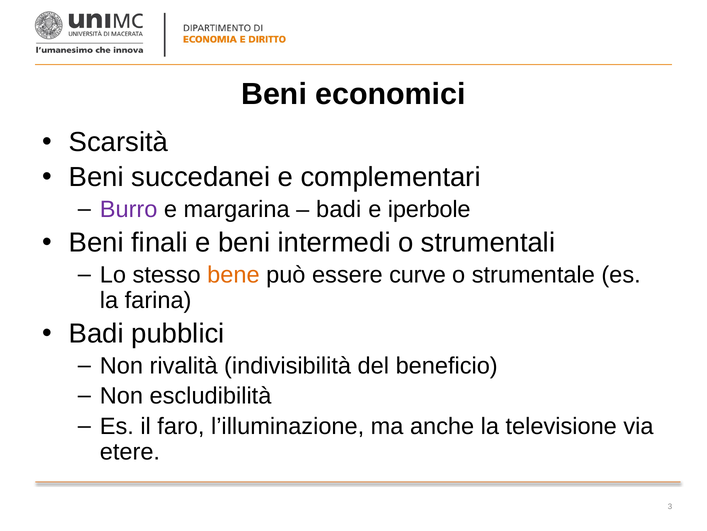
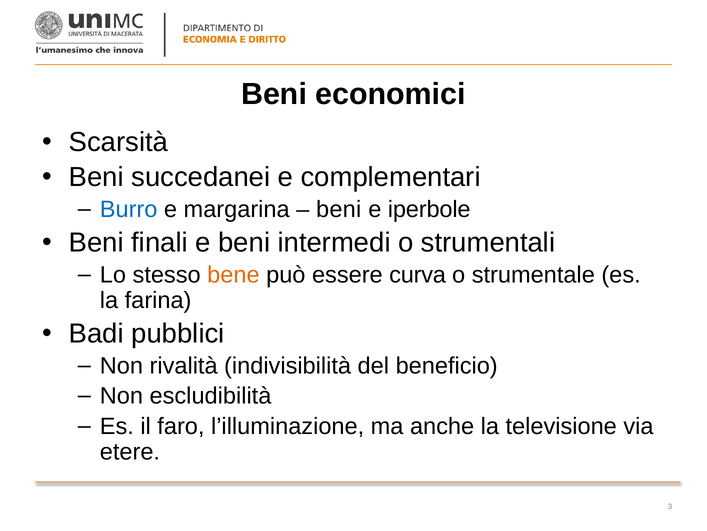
Burro colour: purple -> blue
badi at (339, 209): badi -> beni
curve: curve -> curva
